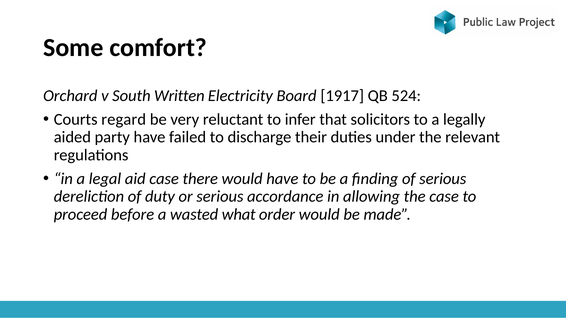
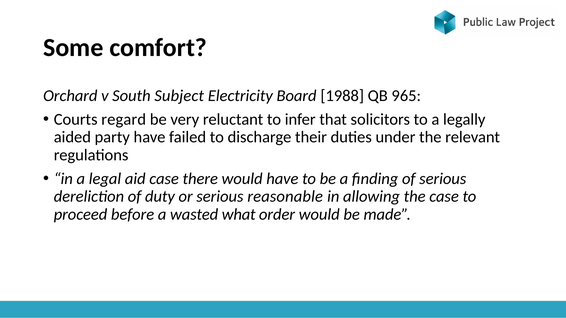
Written: Written -> Subject
1917: 1917 -> 1988
524: 524 -> 965
accordance: accordance -> reasonable
